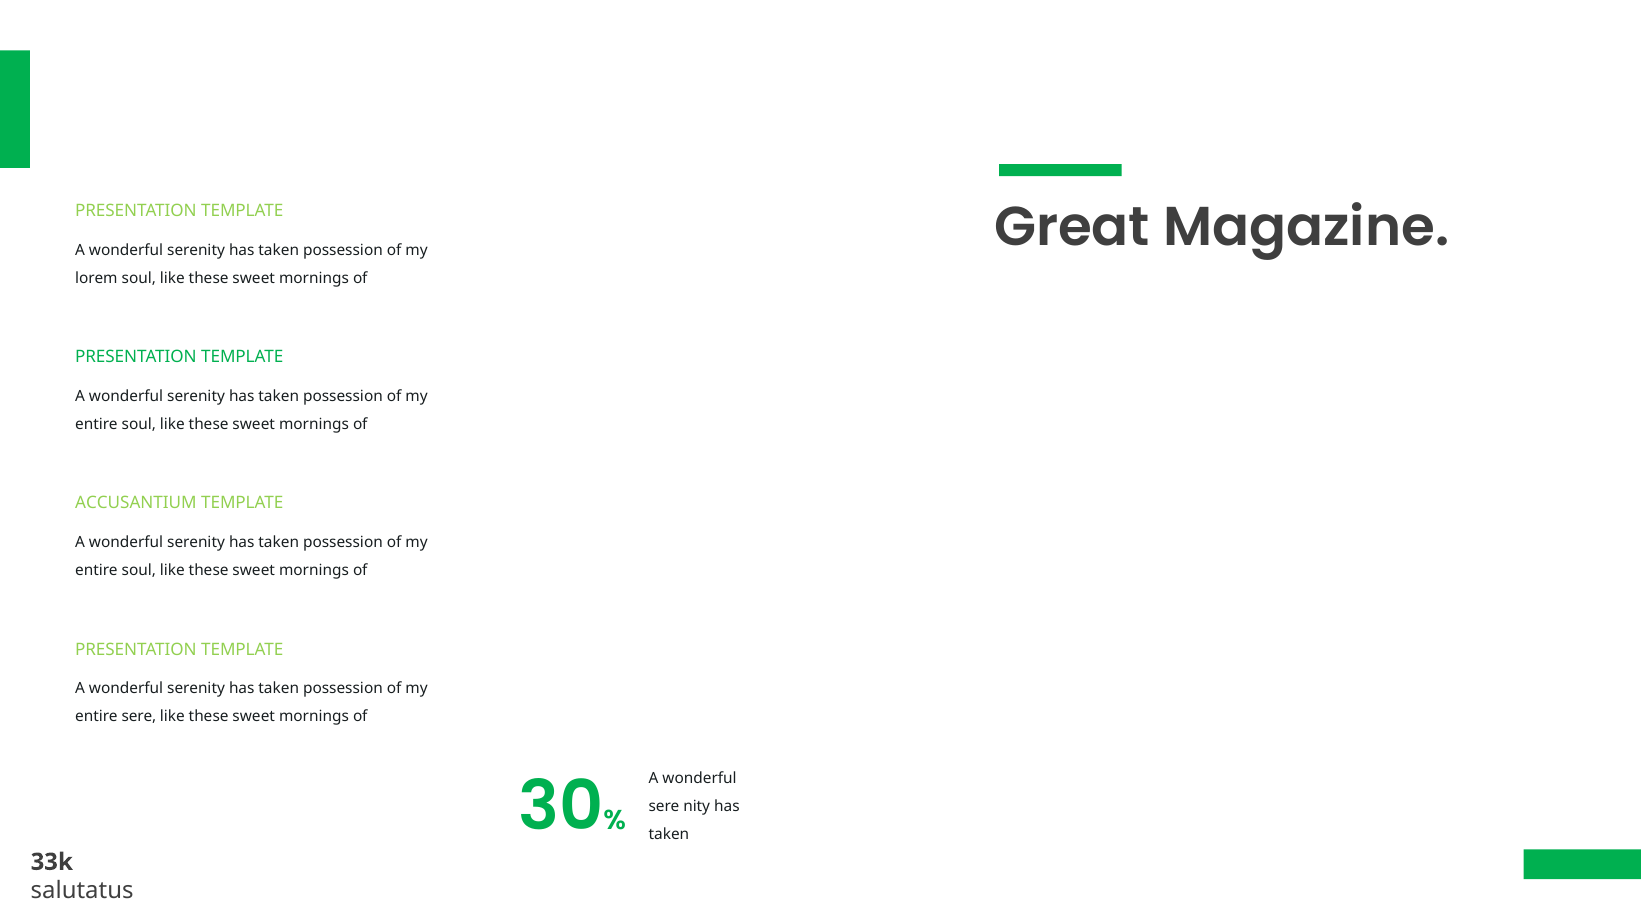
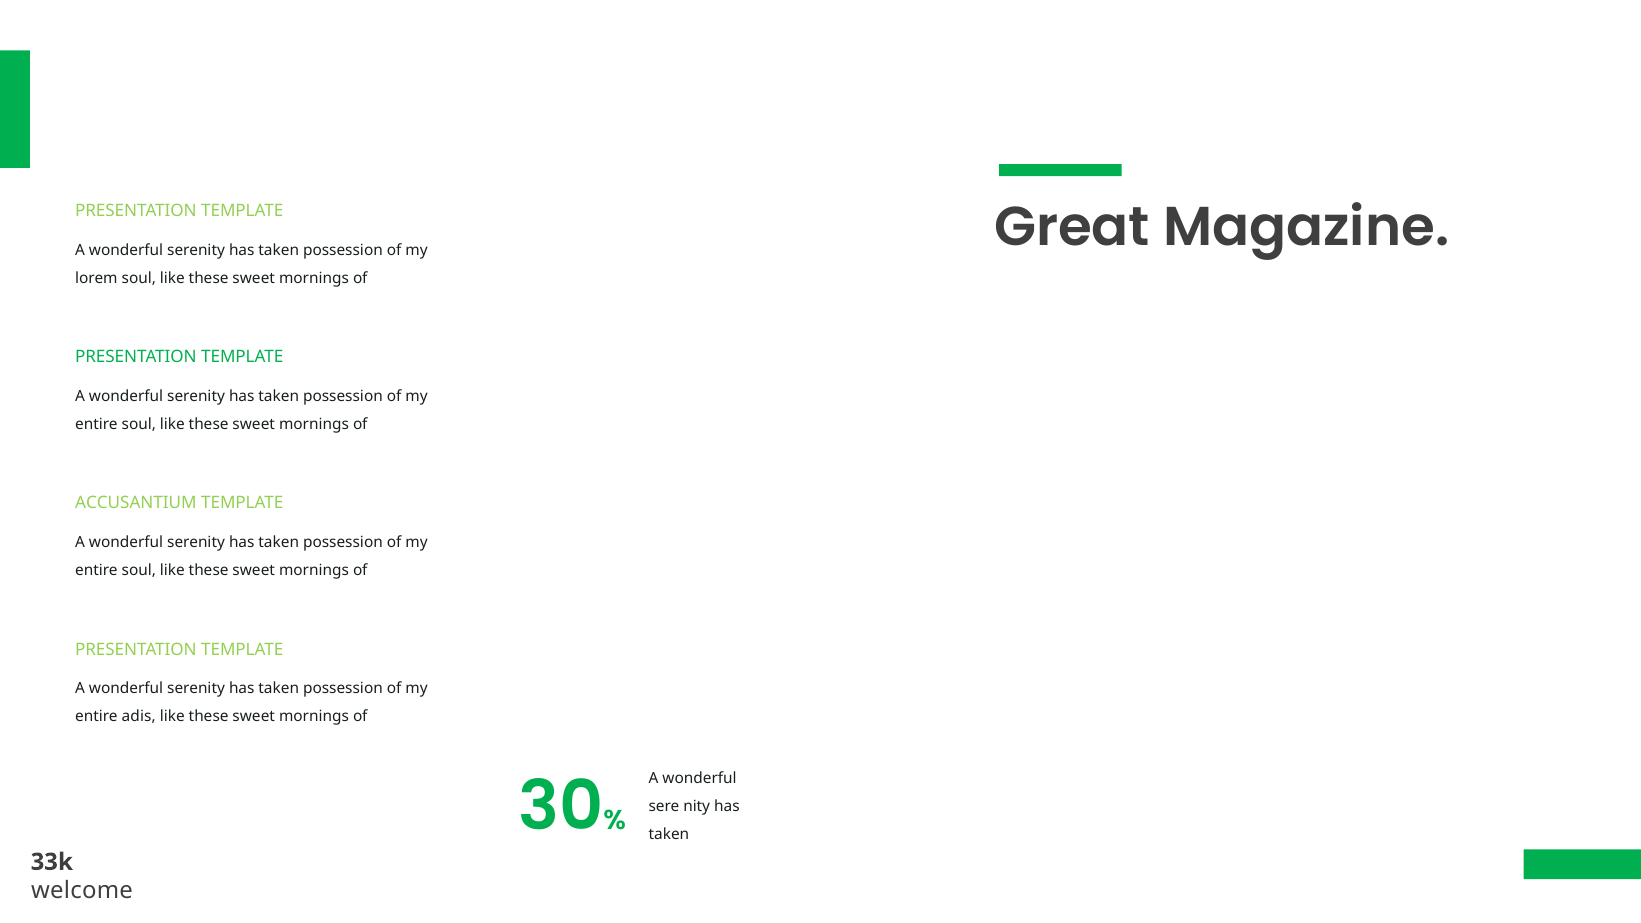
entire sere: sere -> adis
salutatus: salutatus -> welcome
